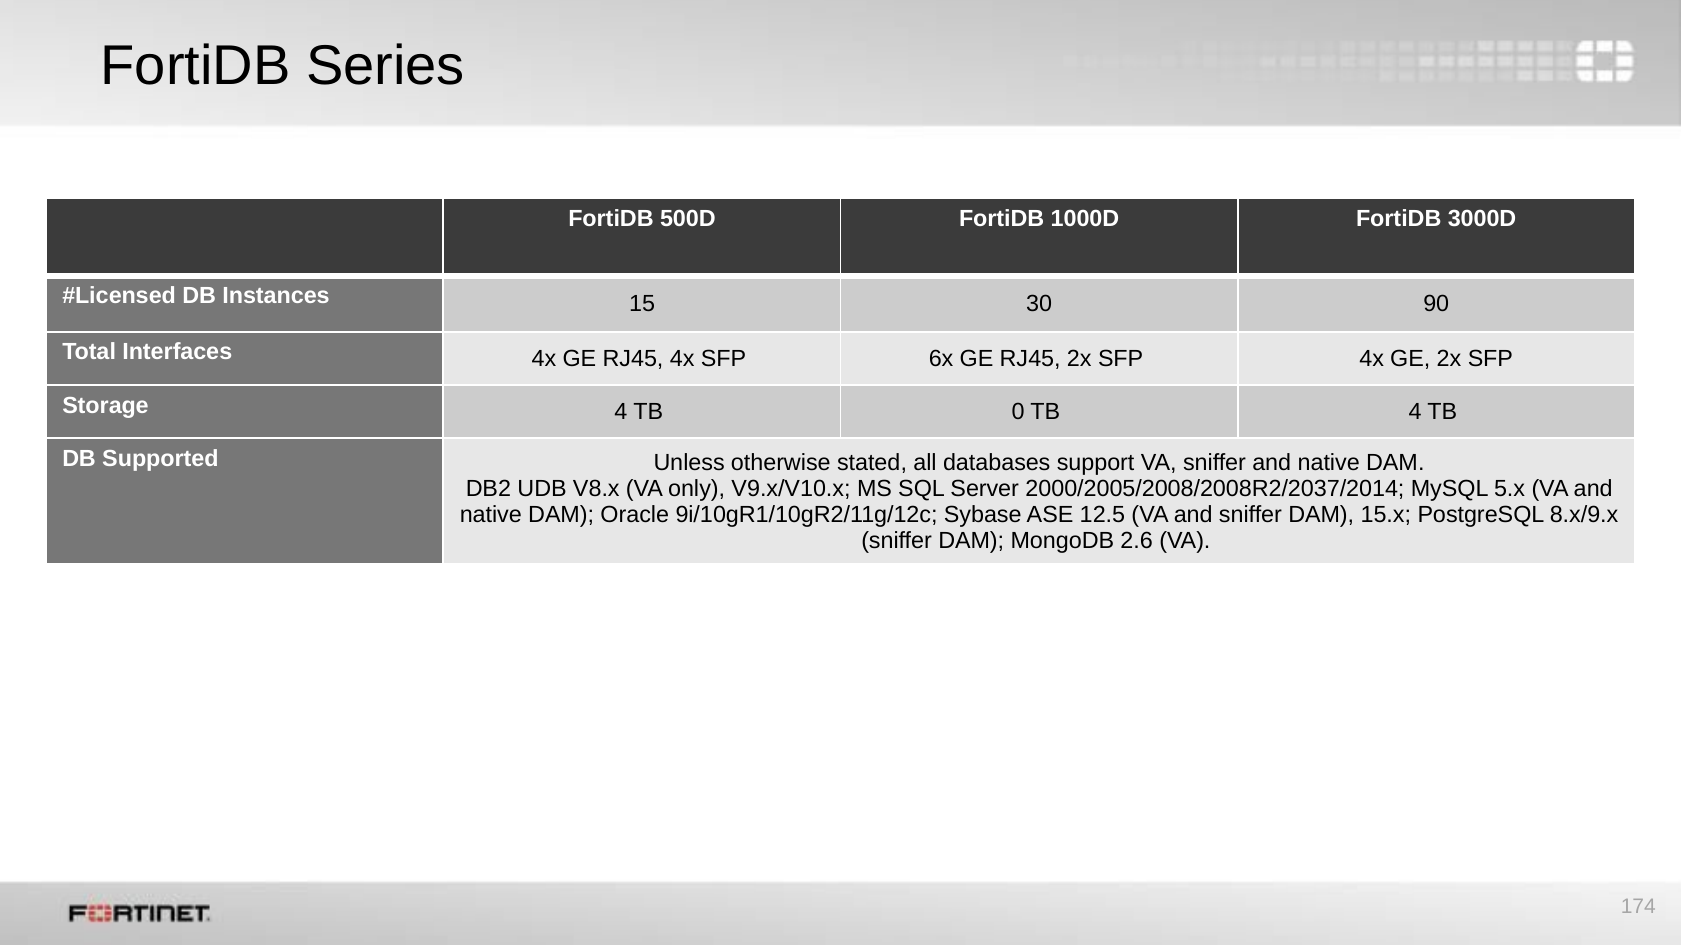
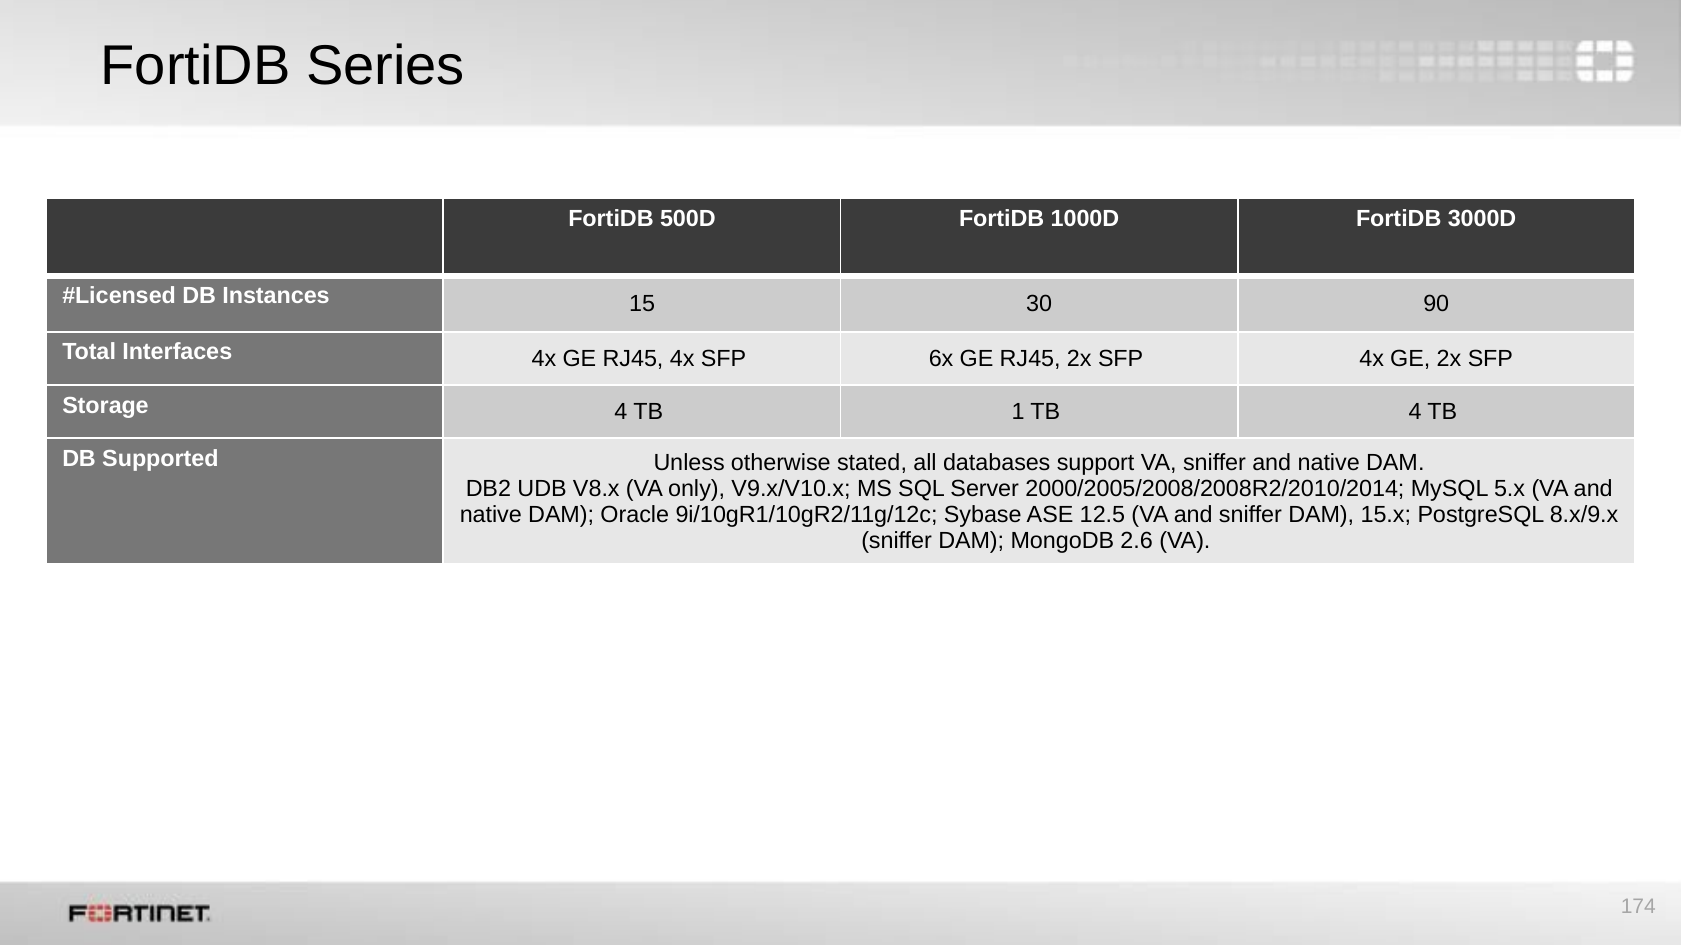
0: 0 -> 1
2000/2005/2008/2008R2/2037/2014: 2000/2005/2008/2008R2/2037/2014 -> 2000/2005/2008/2008R2/2010/2014
